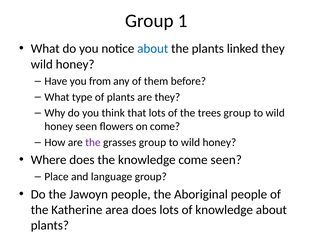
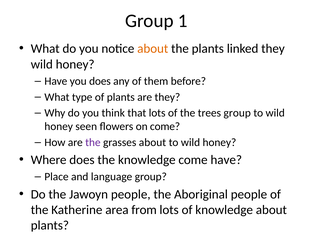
about at (153, 49) colour: blue -> orange
you from: from -> does
grasses group: group -> about
come seen: seen -> have
area does: does -> from
